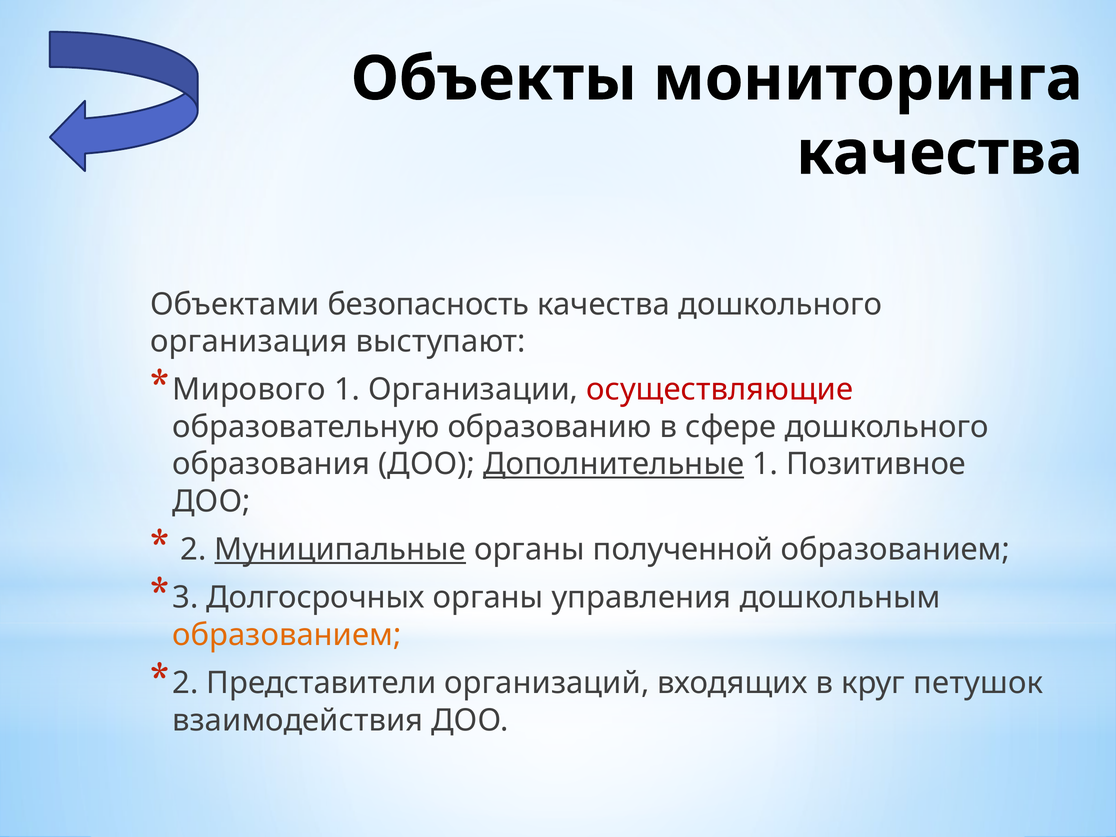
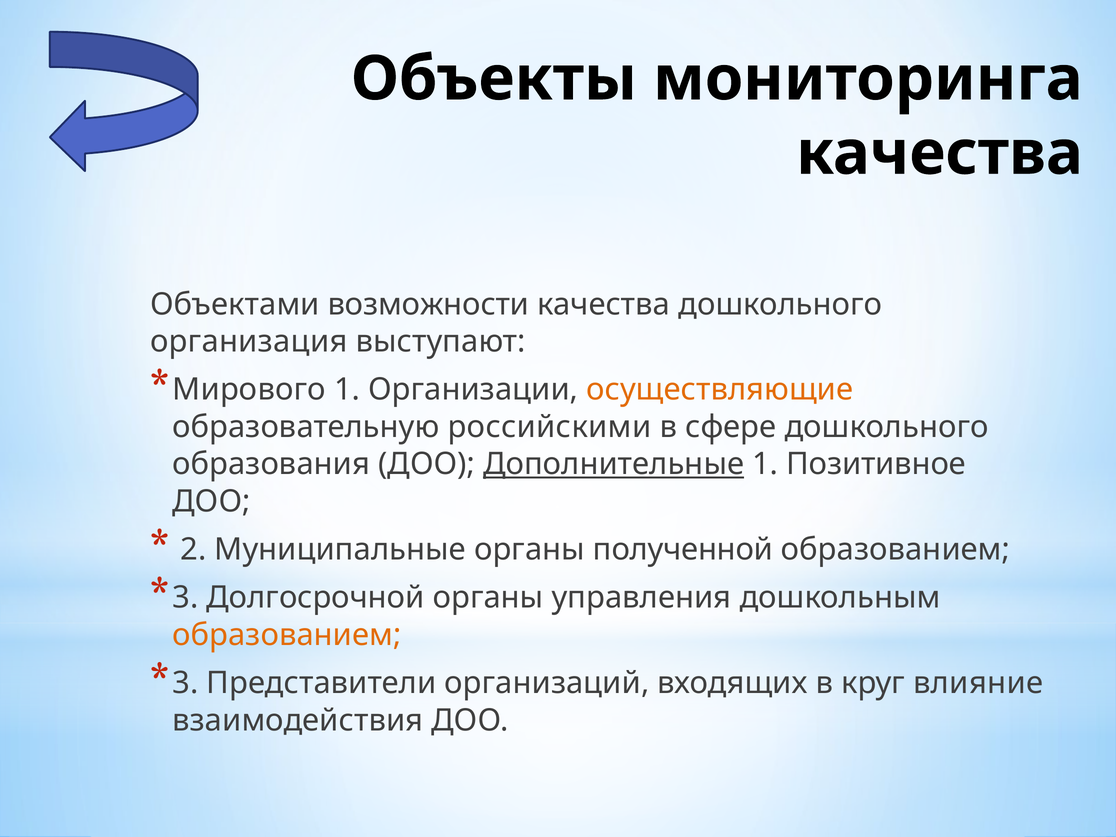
безопасность: безопасность -> возможности
осуществляющие colour: red -> orange
образованию: образованию -> российскими
Муниципальные underline: present -> none
Долгосрочных: Долгосрочных -> Долгосрочной
2 at (185, 683): 2 -> 3
петушок: петушок -> влияние
